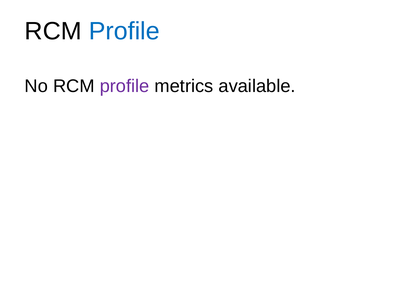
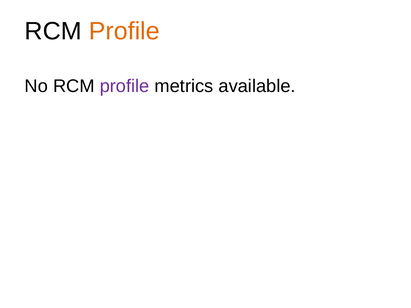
Profile at (124, 31) colour: blue -> orange
